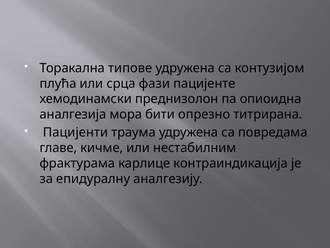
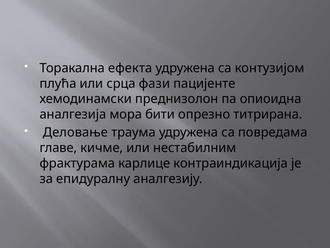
типове: типове -> ефекта
Пацијенти: Пацијенти -> Деловање
